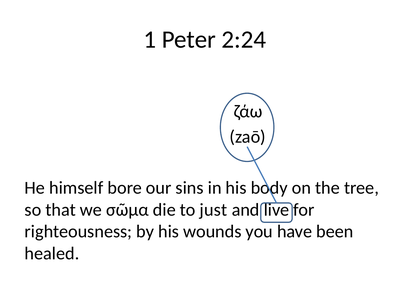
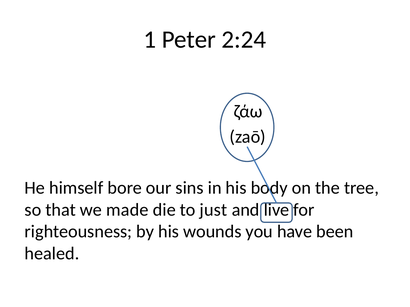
σῶμα: σῶμα -> made
